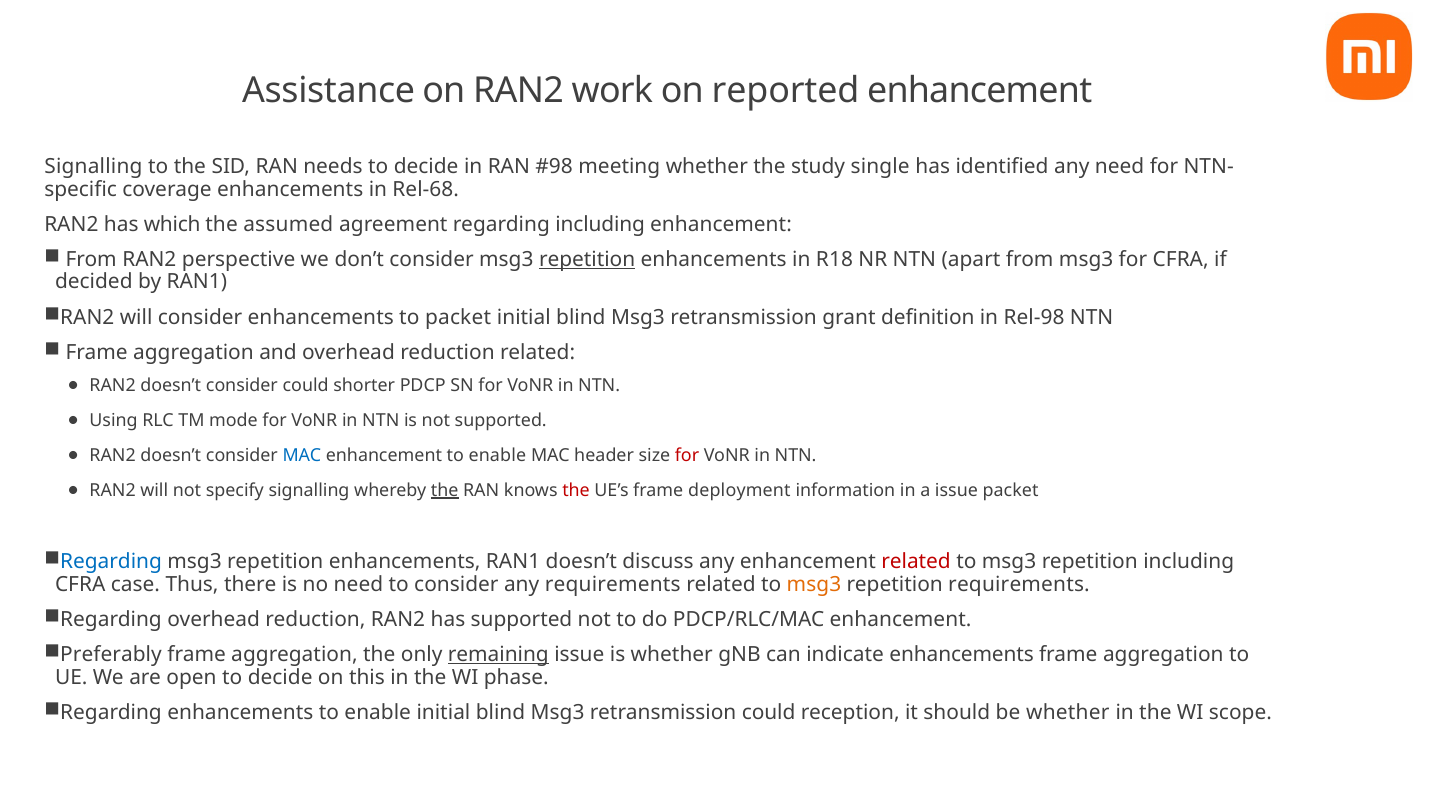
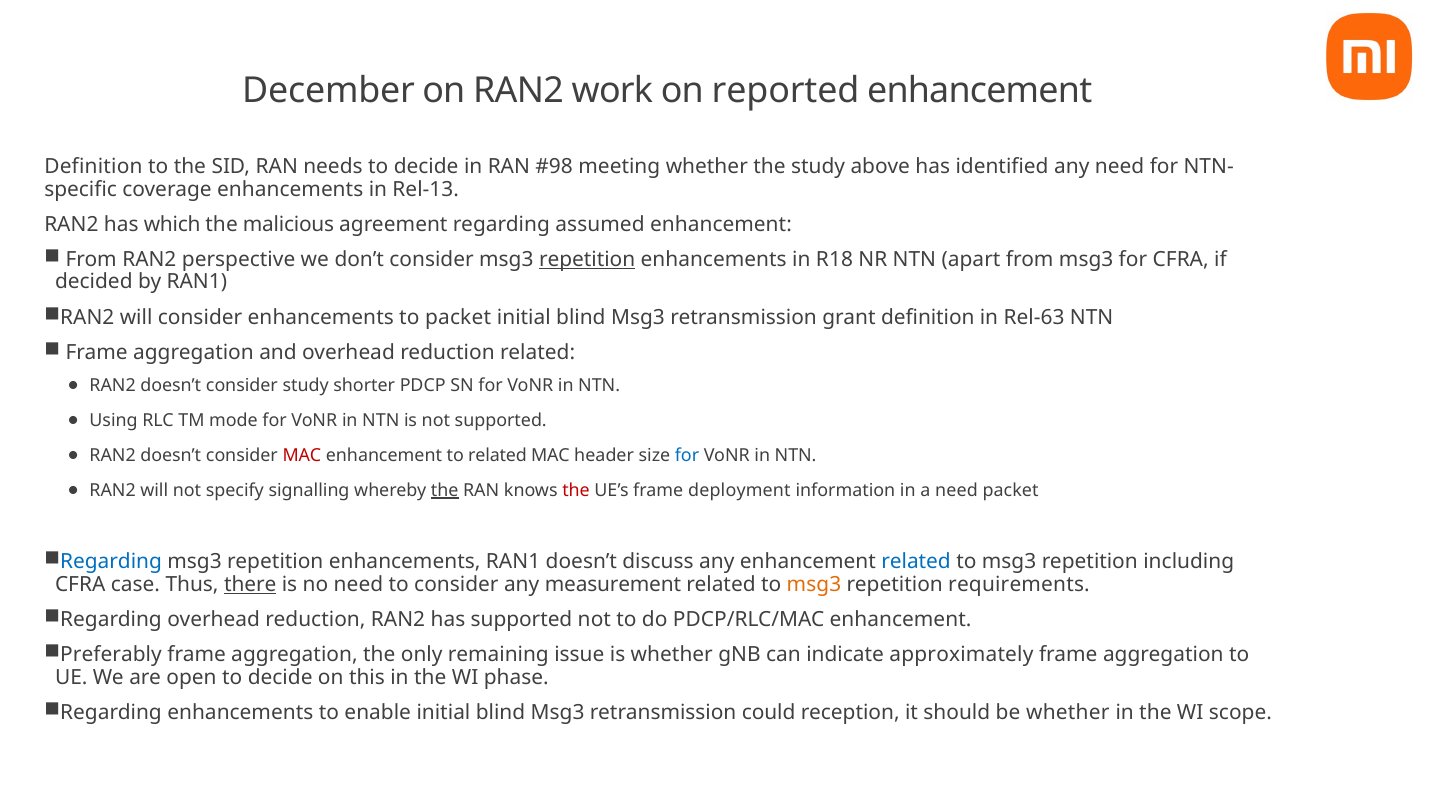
Assistance: Assistance -> December
Signalling at (93, 167): Signalling -> Definition
single: single -> above
Rel-68: Rel-68 -> Rel-13
assumed: assumed -> malicious
regarding including: including -> assumed
Rel-98: Rel-98 -> Rel-63
consider could: could -> study
MAC at (302, 456) colour: blue -> red
enhancement to enable: enable -> related
for at (687, 456) colour: red -> blue
a issue: issue -> need
related at (916, 562) colour: red -> blue
there underline: none -> present
any requirements: requirements -> measurement
remaining underline: present -> none
indicate enhancements: enhancements -> approximately
